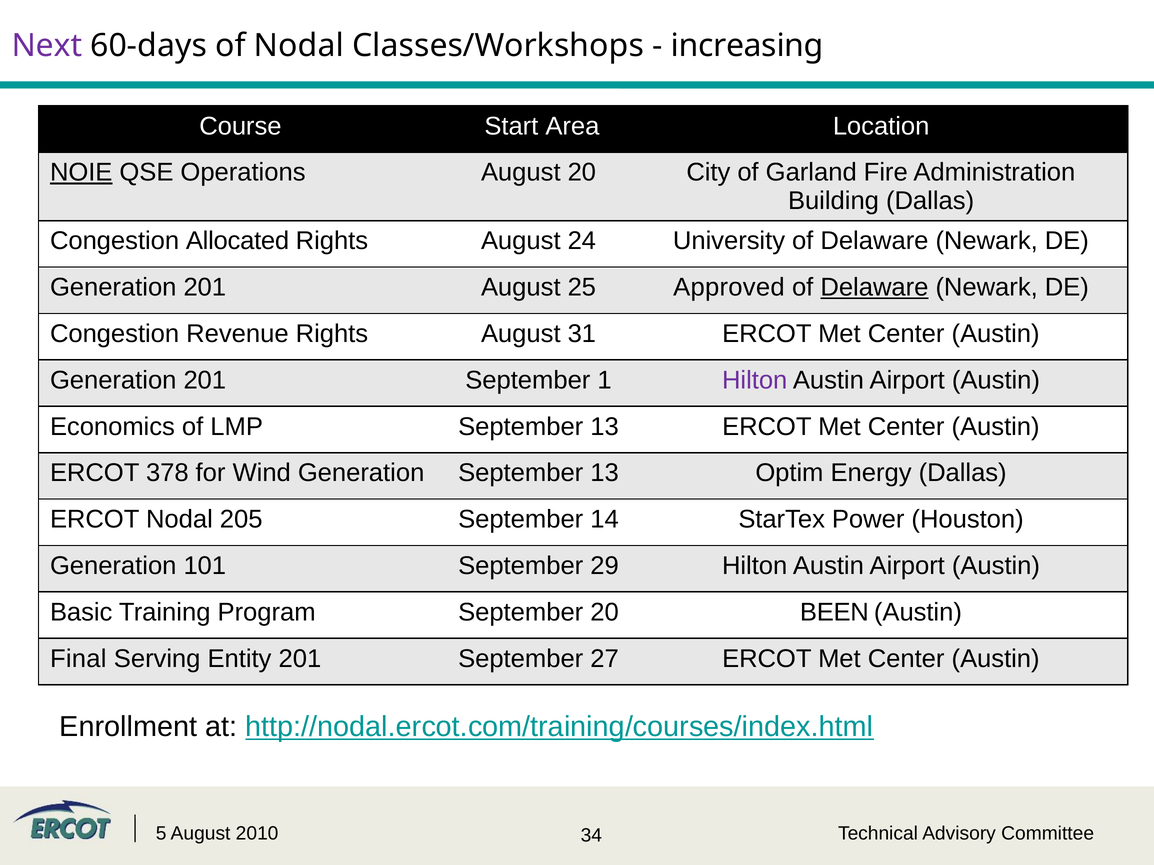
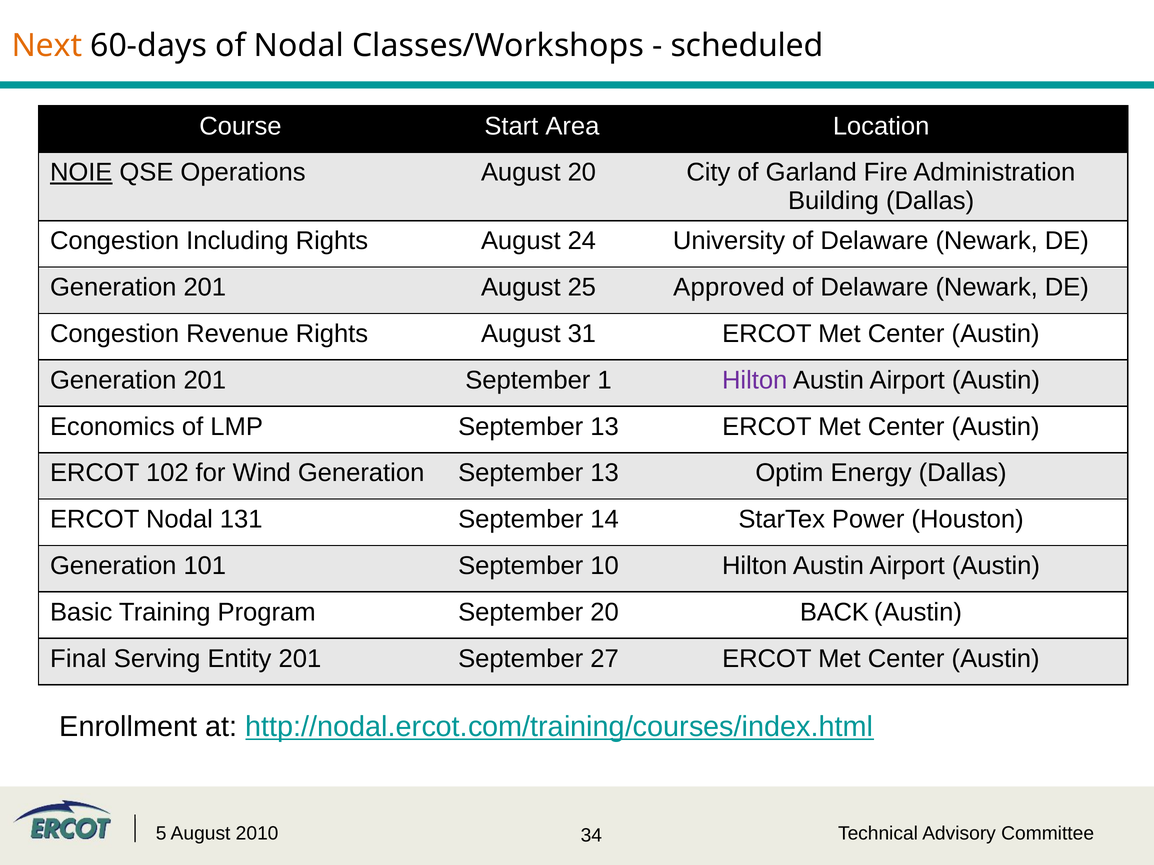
Next colour: purple -> orange
increasing: increasing -> scheduled
Allocated: Allocated -> Including
Delaware at (874, 288) underline: present -> none
378: 378 -> 102
205: 205 -> 131
29: 29 -> 10
BEEN: BEEN -> BACK
